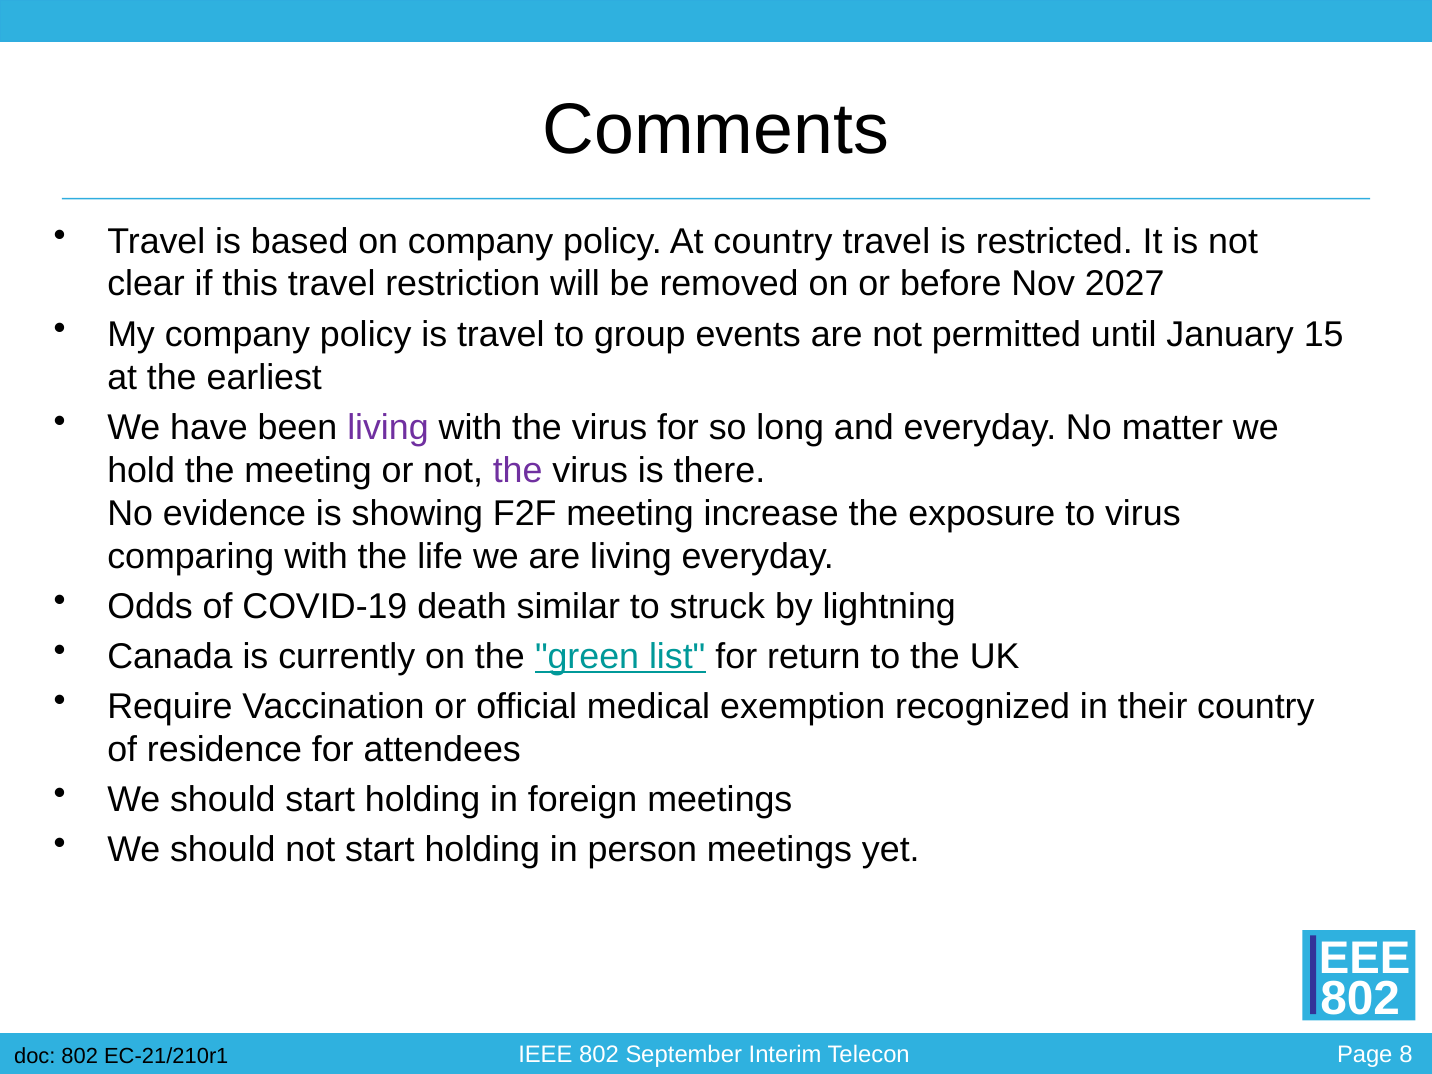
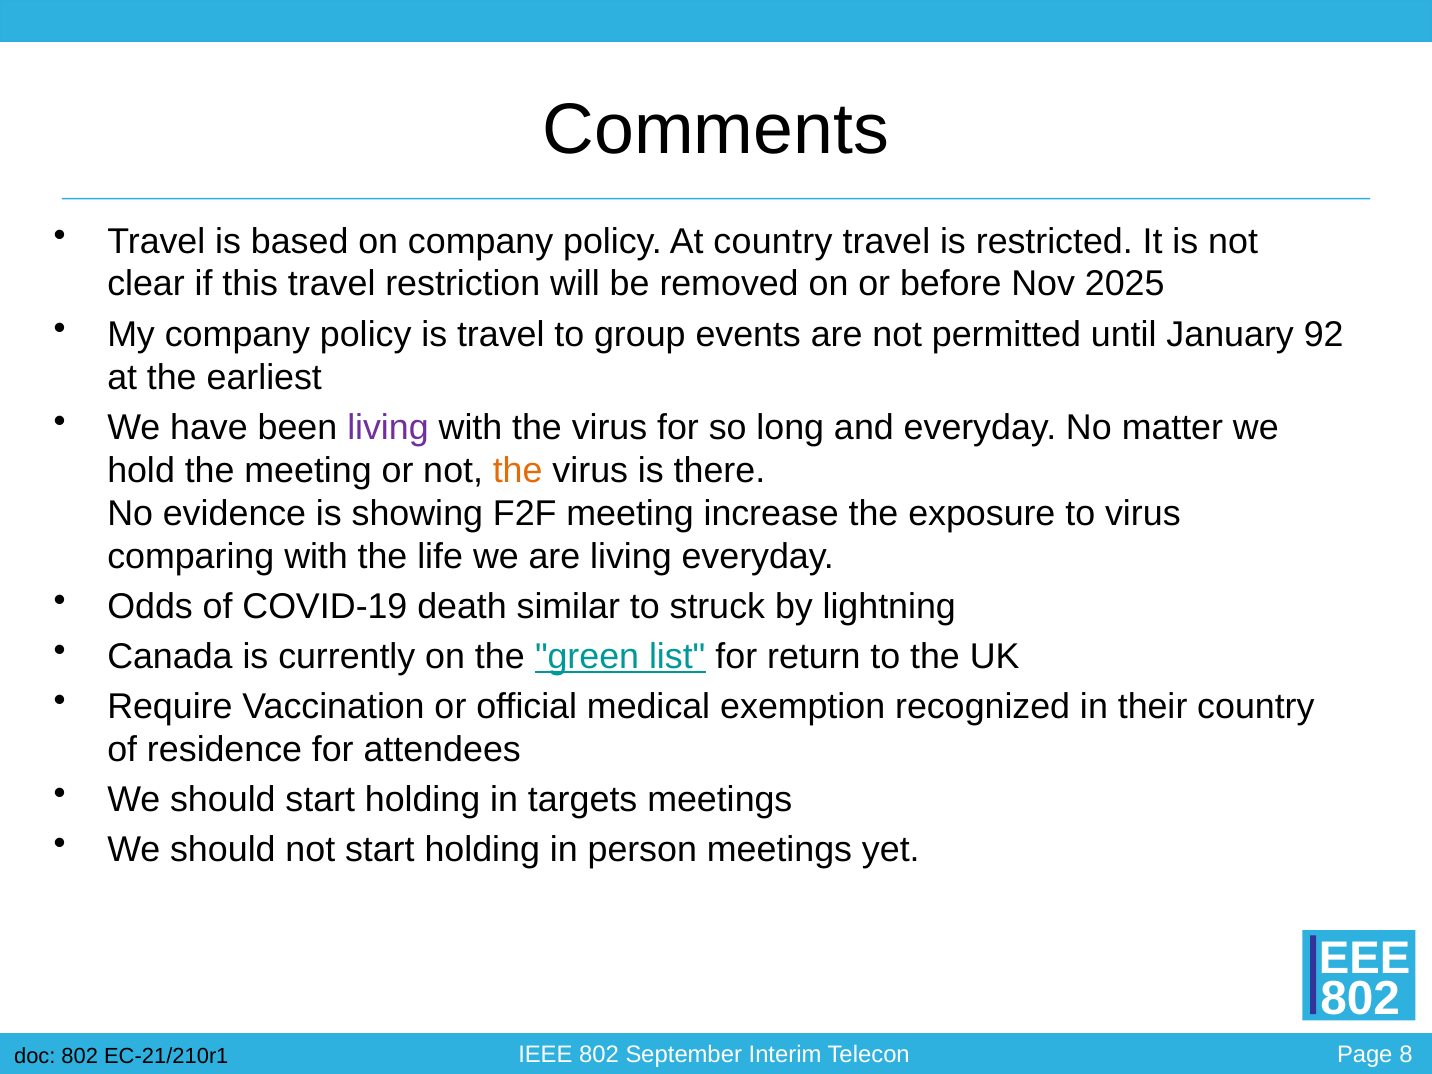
2027: 2027 -> 2025
15: 15 -> 92
the at (518, 470) colour: purple -> orange
foreign: foreign -> targets
